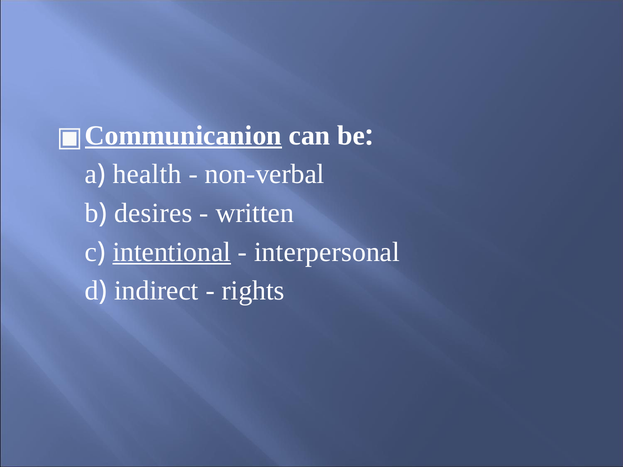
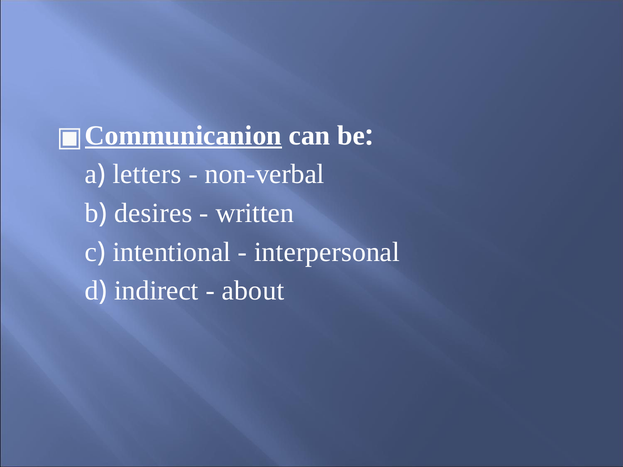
health: health -> letters
intentional underline: present -> none
rights: rights -> about
